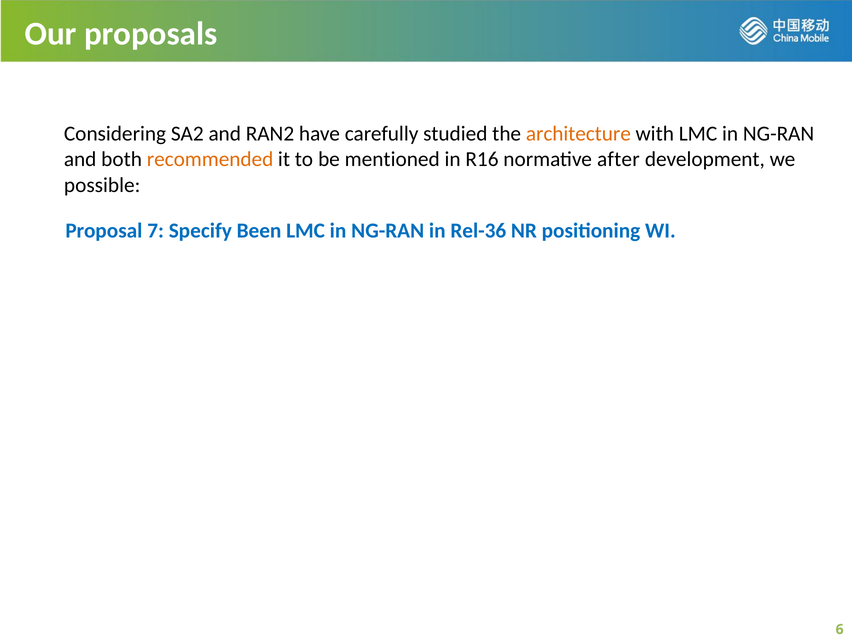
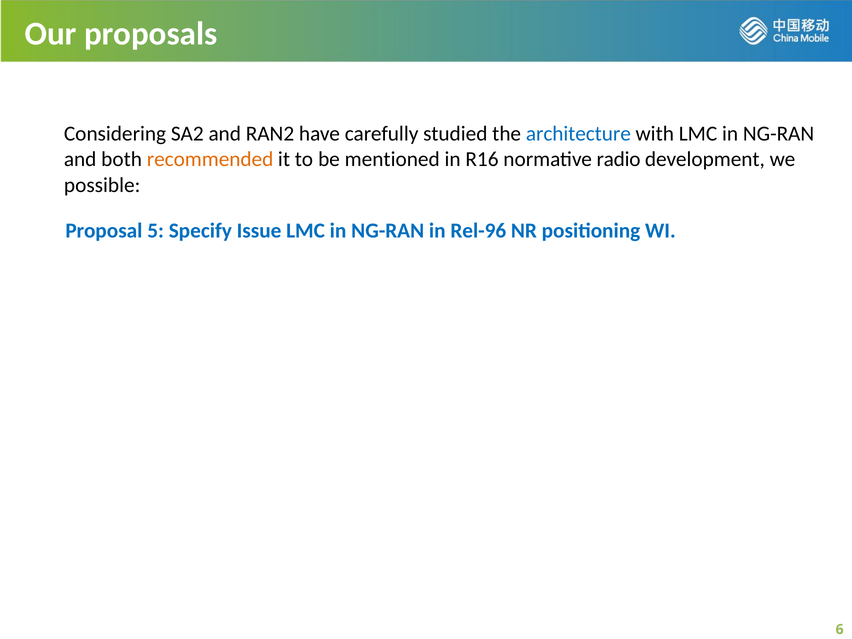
architecture colour: orange -> blue
after: after -> radio
7: 7 -> 5
Been: Been -> Issue
Rel-36: Rel-36 -> Rel-96
